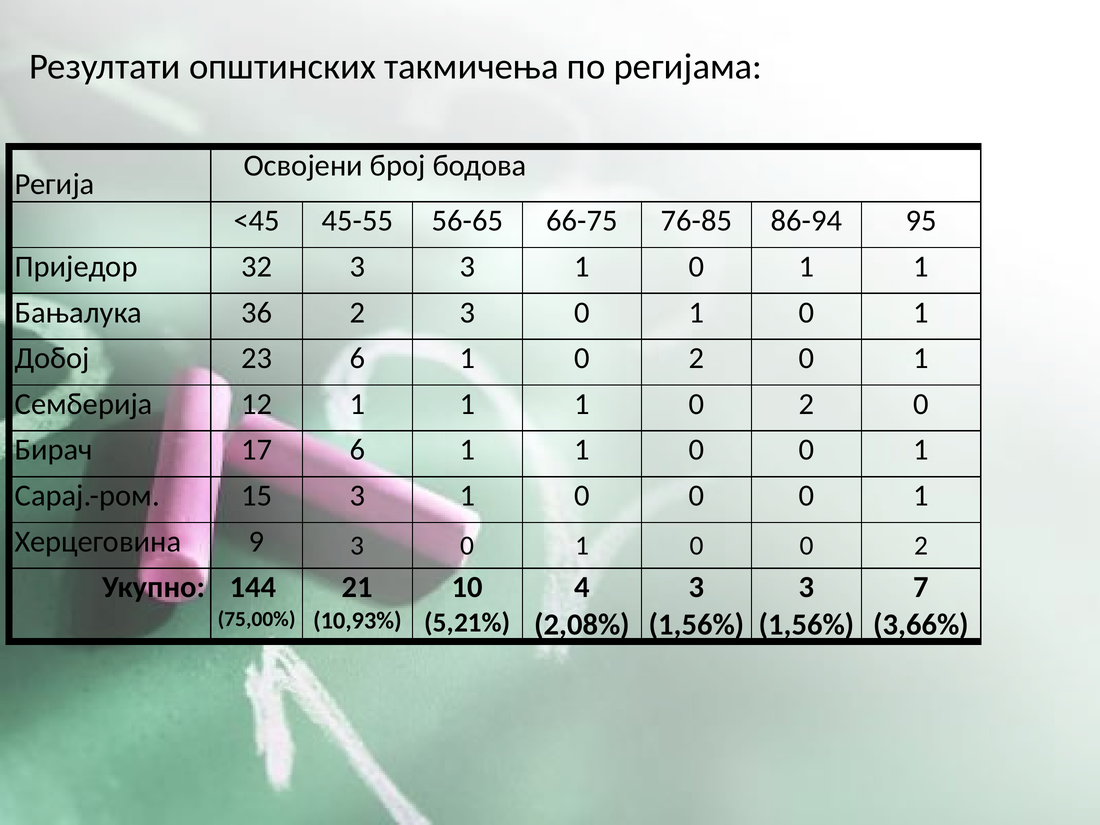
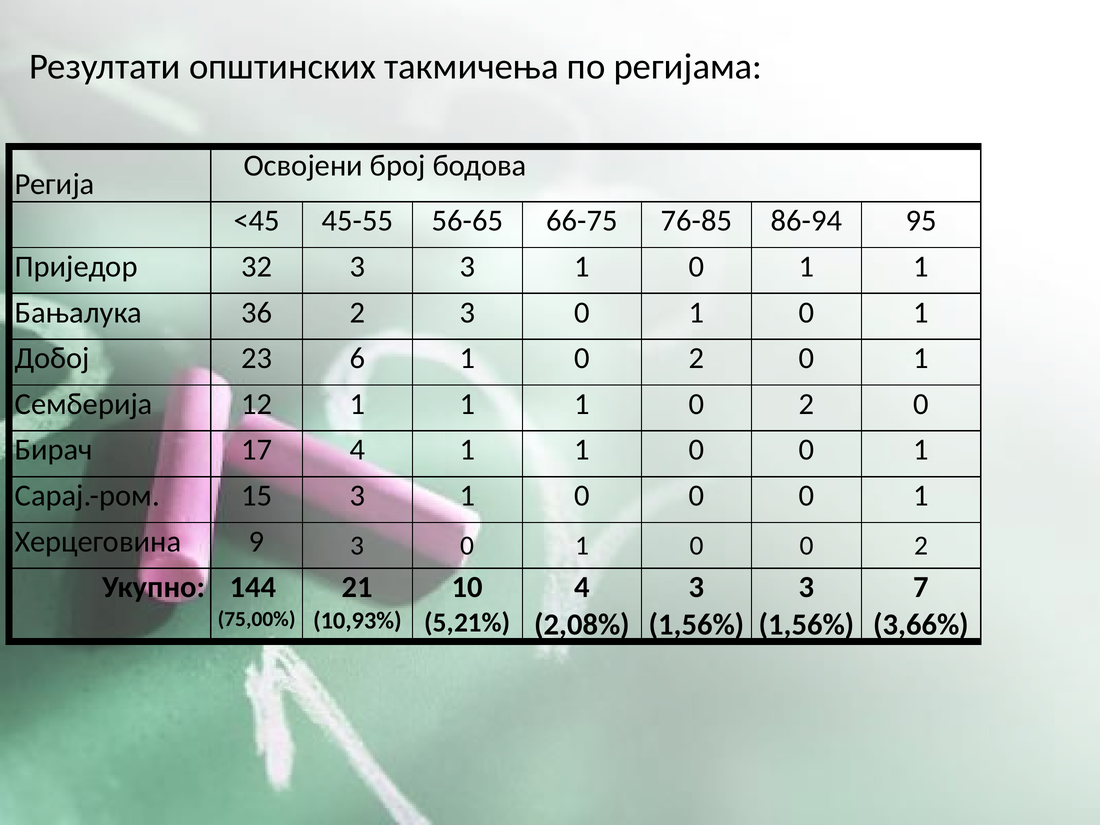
17 6: 6 -> 4
